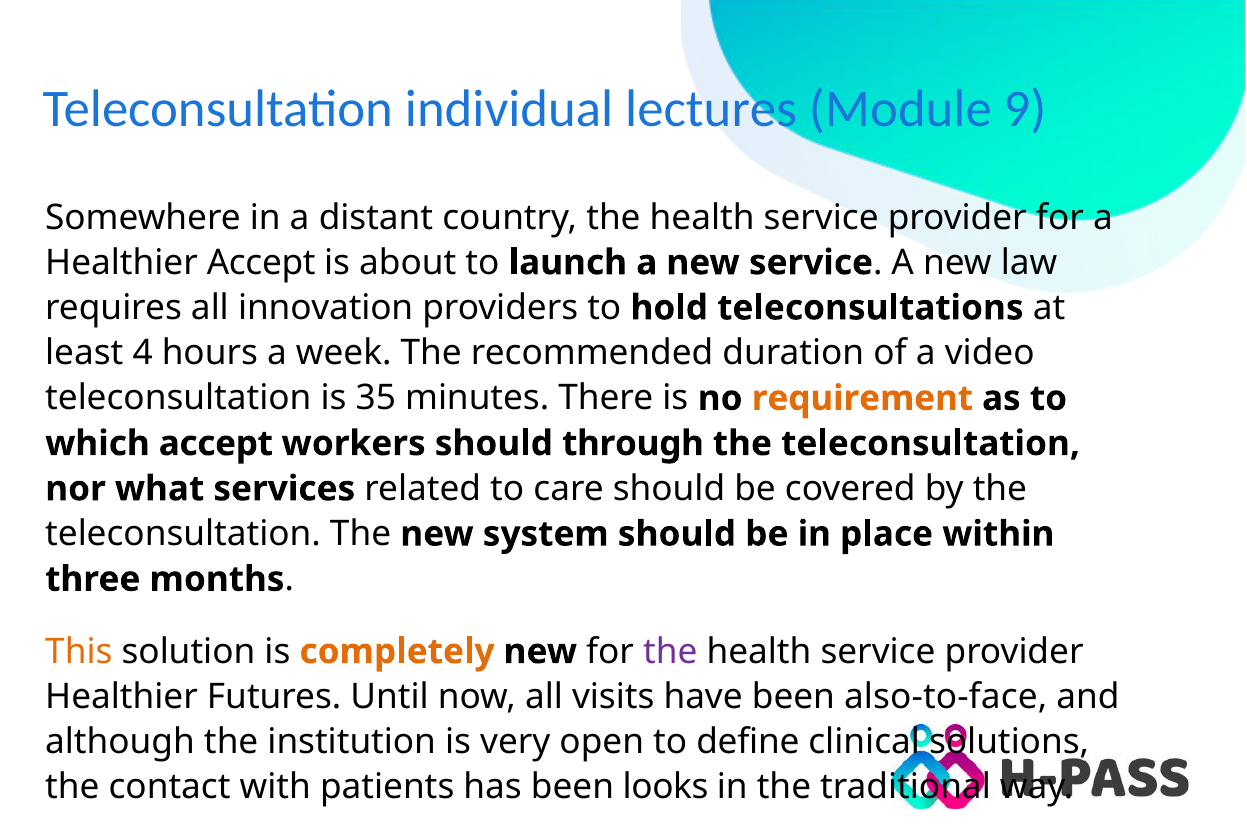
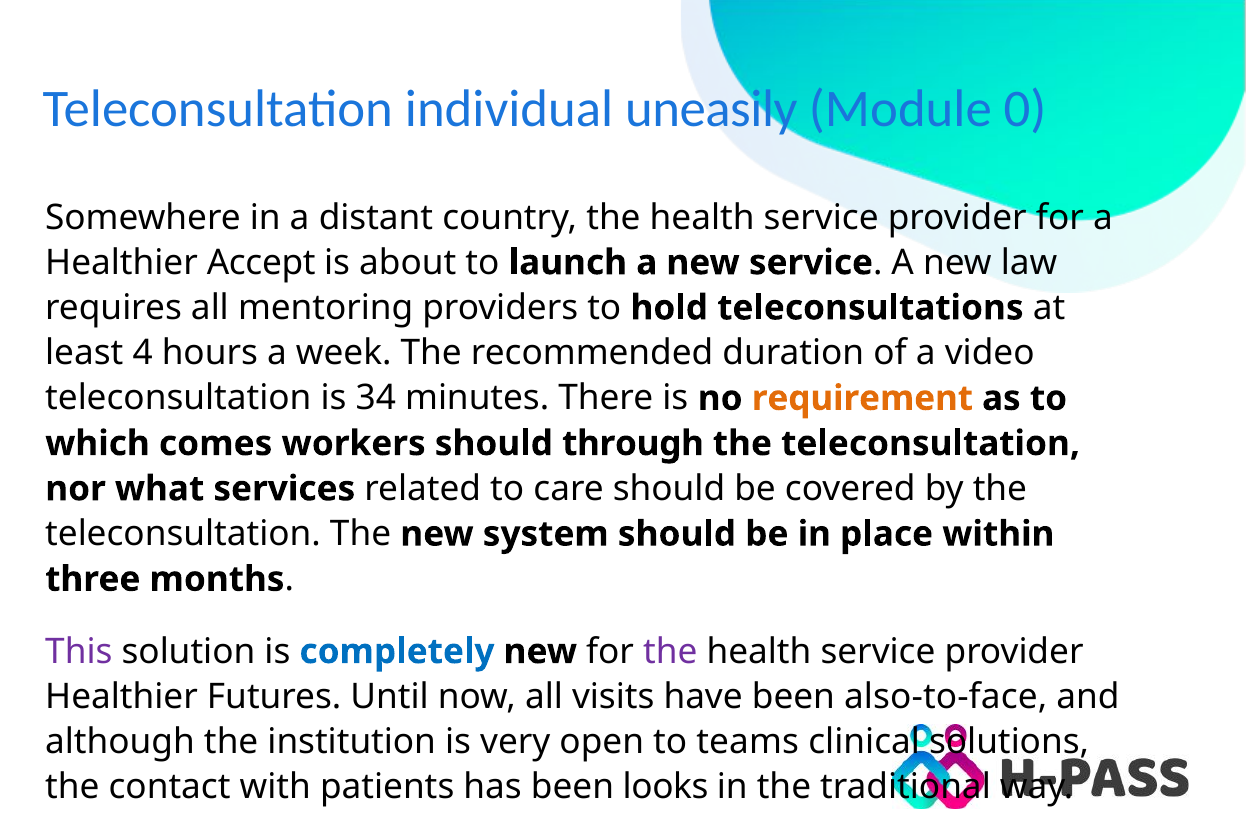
lectures: lectures -> uneasily
9: 9 -> 0
innovation: innovation -> mentoring
35: 35 -> 34
which accept: accept -> comes
This colour: orange -> purple
completely colour: orange -> blue
define: define -> teams
